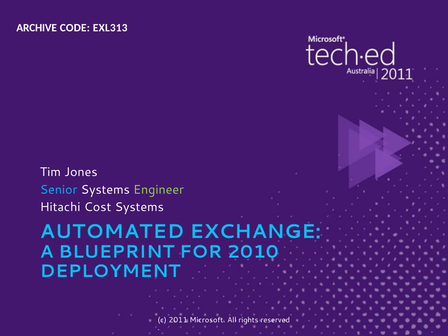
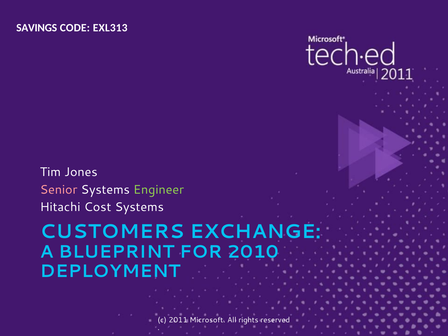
ARCHIVE: ARCHIVE -> SAVINGS
Senior colour: light blue -> pink
AUTOMATED: AUTOMATED -> CUSTOMERS
